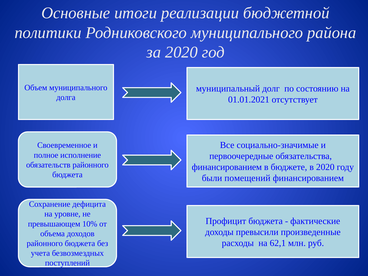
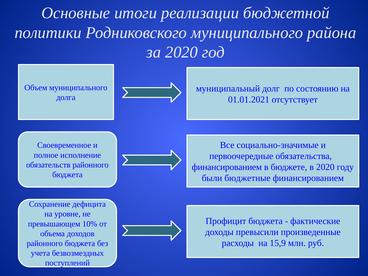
помещений: помещений -> бюджетные
62,1: 62,1 -> 15,9
